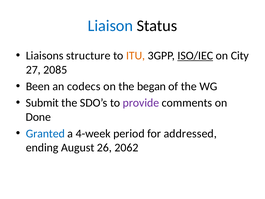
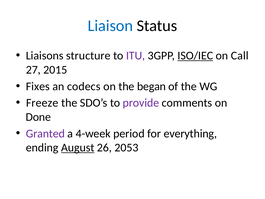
ITU colour: orange -> purple
City: City -> Call
2085: 2085 -> 2015
Been: Been -> Fixes
Submit: Submit -> Freeze
Granted colour: blue -> purple
addressed: addressed -> everything
August underline: none -> present
2062: 2062 -> 2053
